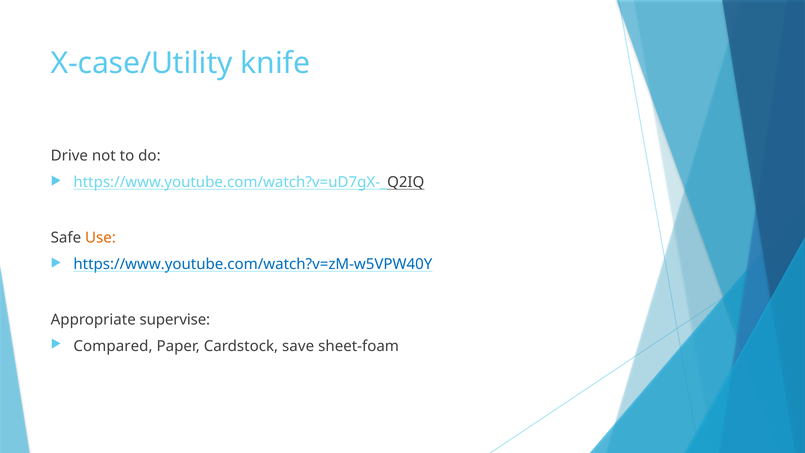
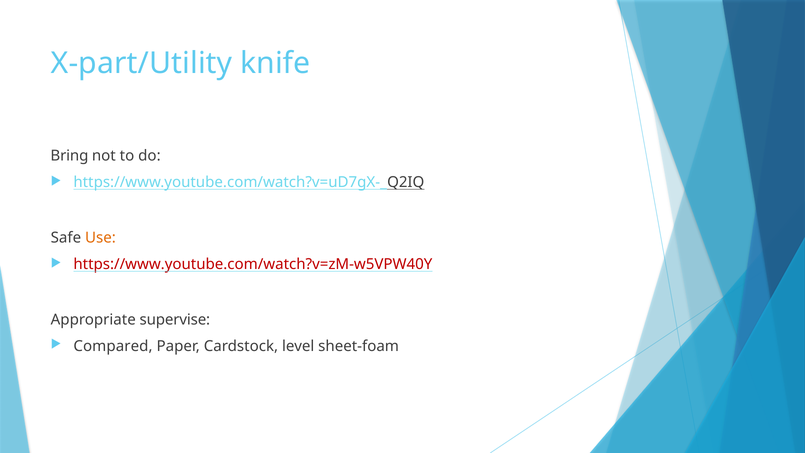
X-case/Utility: X-case/Utility -> X-part/Utility
Drive: Drive -> Bring
https://www.youtube.com/watch?v=zM-w5VPW40Y colour: blue -> red
save: save -> level
